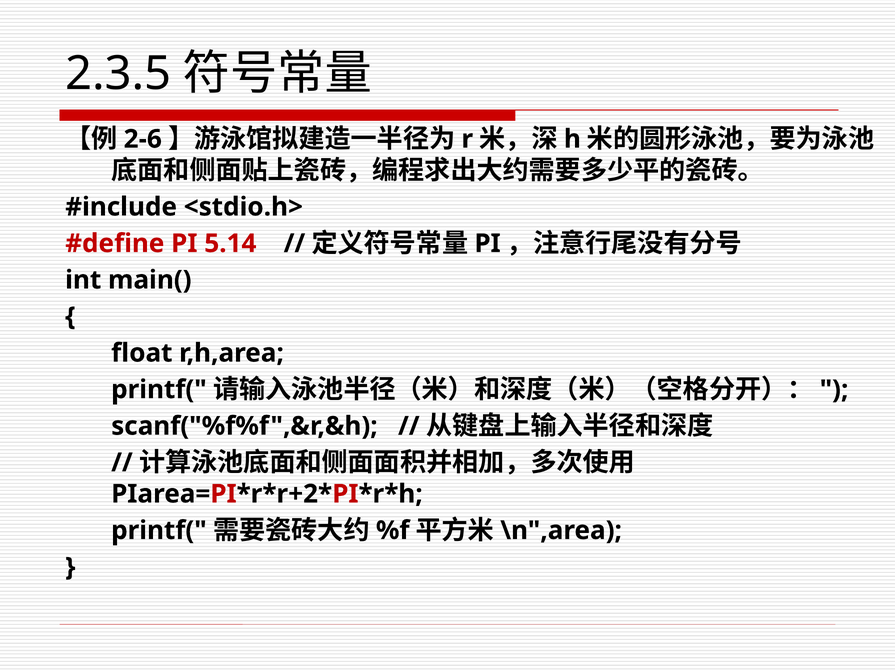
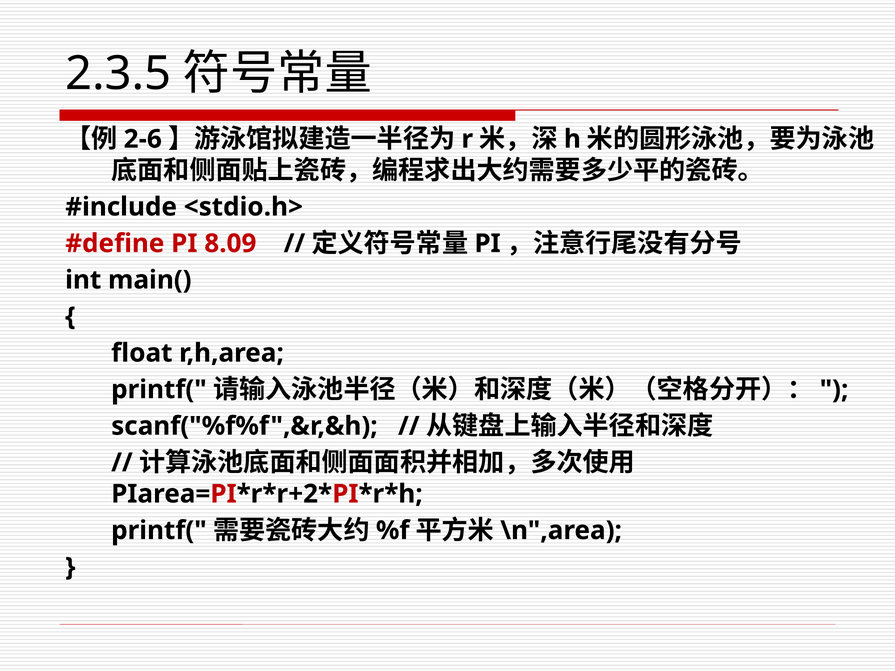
5.14: 5.14 -> 8.09
